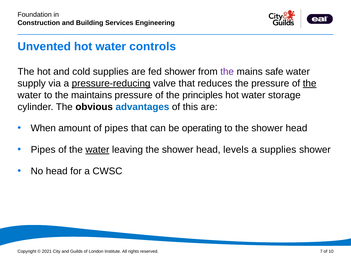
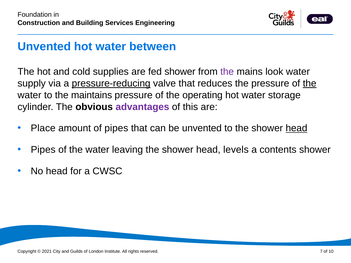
controls: controls -> between
safe: safe -> look
principles: principles -> operating
advantages colour: blue -> purple
When: When -> Place
be operating: operating -> unvented
head at (296, 128) underline: none -> present
water at (97, 150) underline: present -> none
a supplies: supplies -> contents
